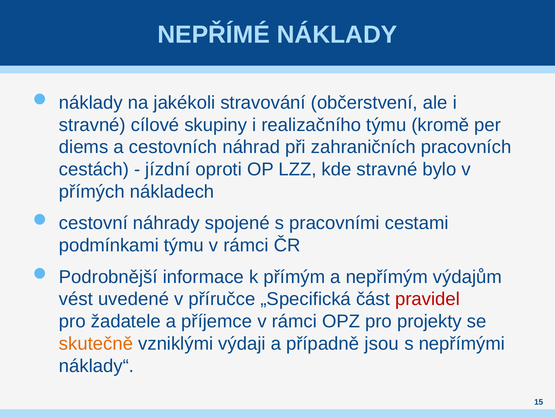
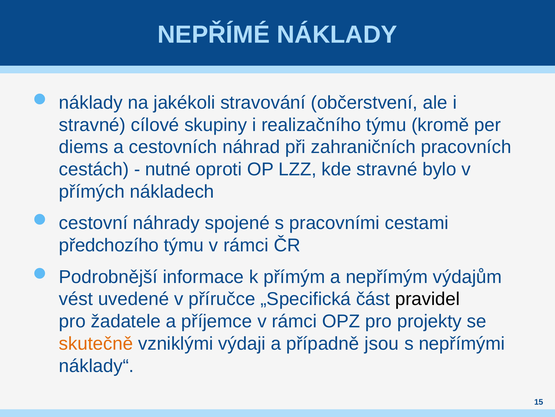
jízdní: jízdní -> nutné
podmínkami: podmínkami -> předchozího
pravidel colour: red -> black
